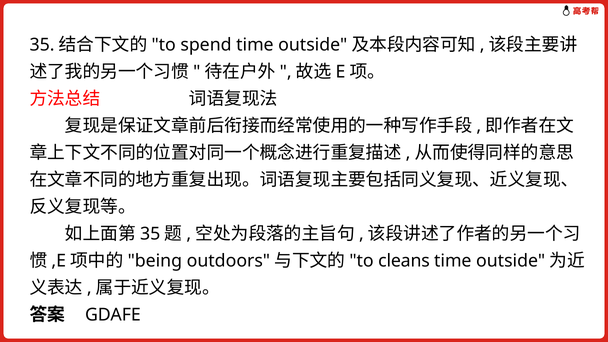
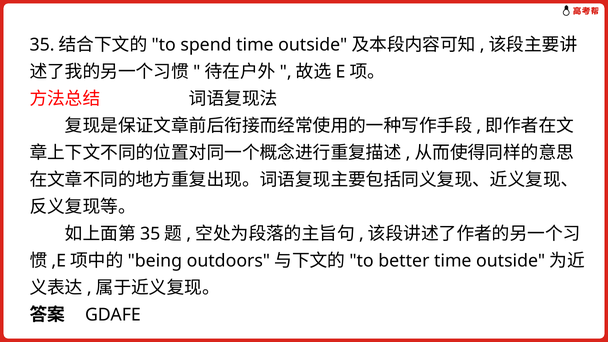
cleans: cleans -> better
